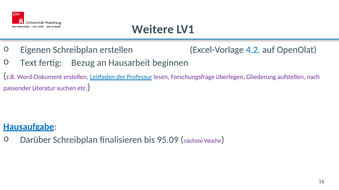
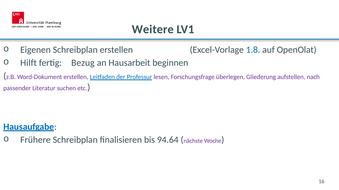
4.2: 4.2 -> 1.8
Text: Text -> Hilft
Darüber: Darüber -> Frühere
95.09: 95.09 -> 94.64
